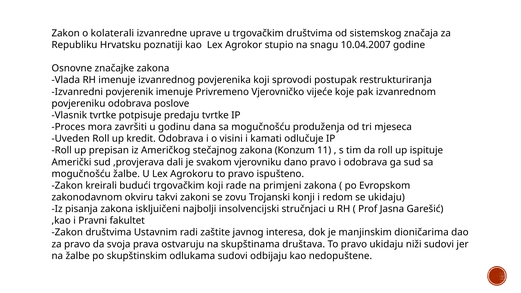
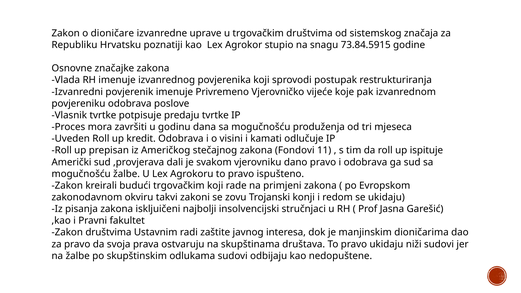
kolaterali: kolaterali -> dioničare
10.04.2007: 10.04.2007 -> 73.84.5915
Konzum: Konzum -> Fondovi
